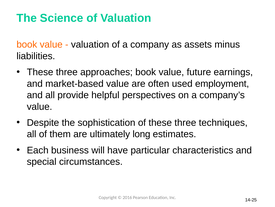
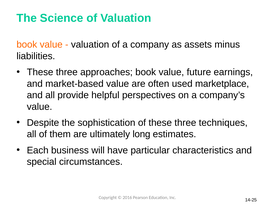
employment: employment -> marketplace
